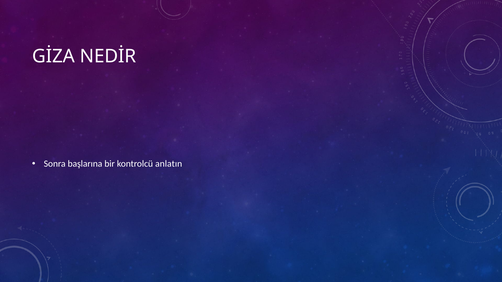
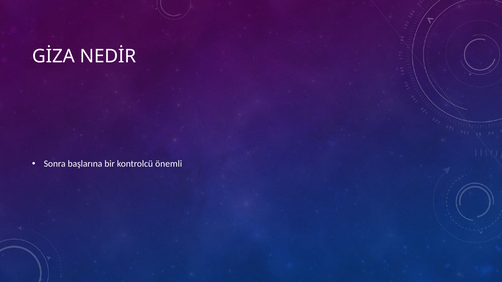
anlatın: anlatın -> önemli
